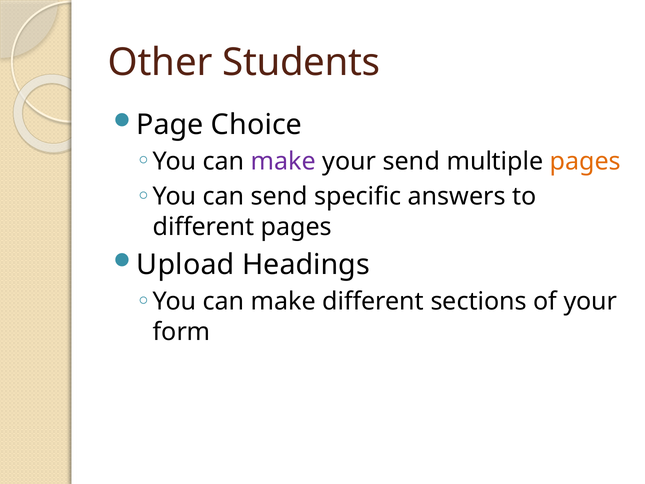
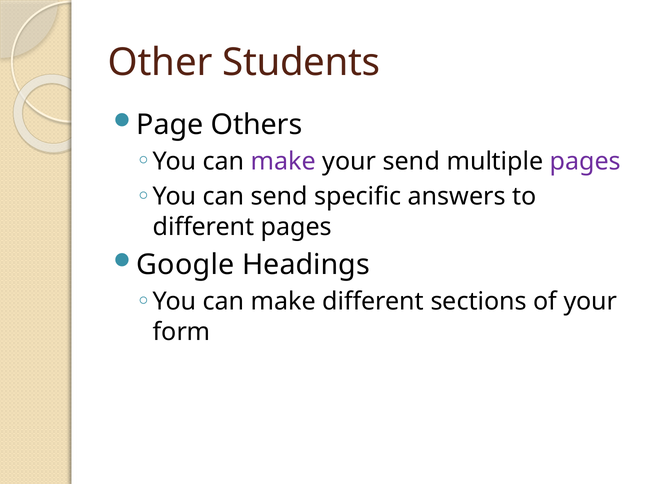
Choice: Choice -> Others
pages at (585, 161) colour: orange -> purple
Upload: Upload -> Google
